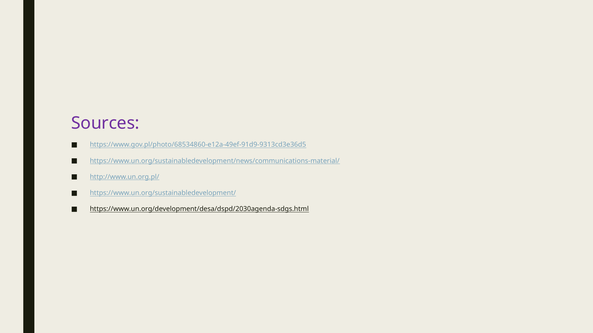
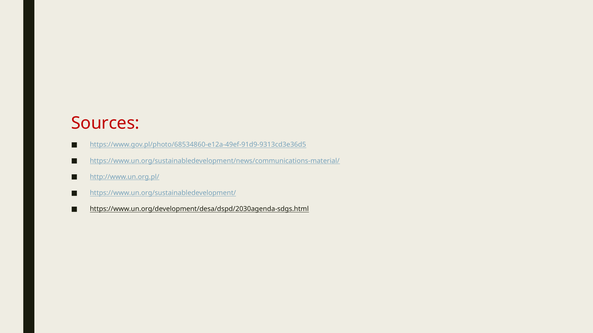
Sources colour: purple -> red
